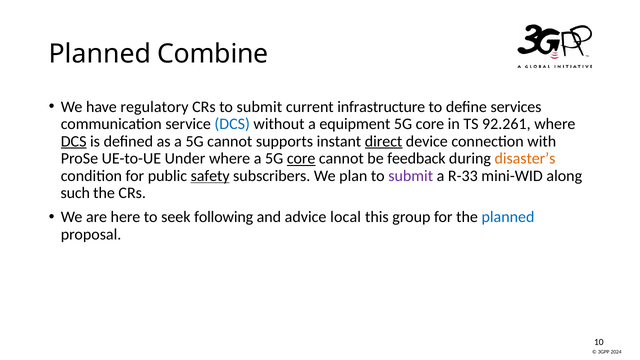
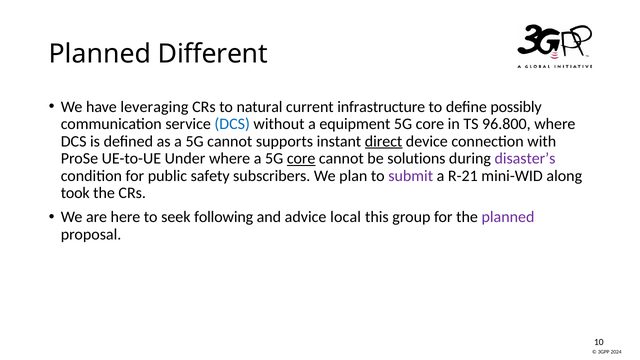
Combine: Combine -> Different
regulatory: regulatory -> leveraging
CRs to submit: submit -> natural
services: services -> possibly
92.261: 92.261 -> 96.800
DCS at (74, 141) underline: present -> none
feedback: feedback -> solutions
disaster’s colour: orange -> purple
safety underline: present -> none
R-33: R-33 -> R-21
such: such -> took
planned at (508, 217) colour: blue -> purple
